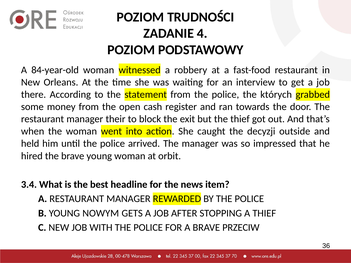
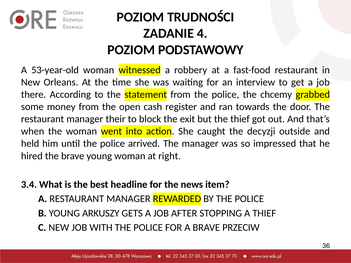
84-year-old: 84-year-old -> 53-year-old
których: których -> chcemy
orbit: orbit -> right
NOWYM: NOWYM -> ARKUSZY
